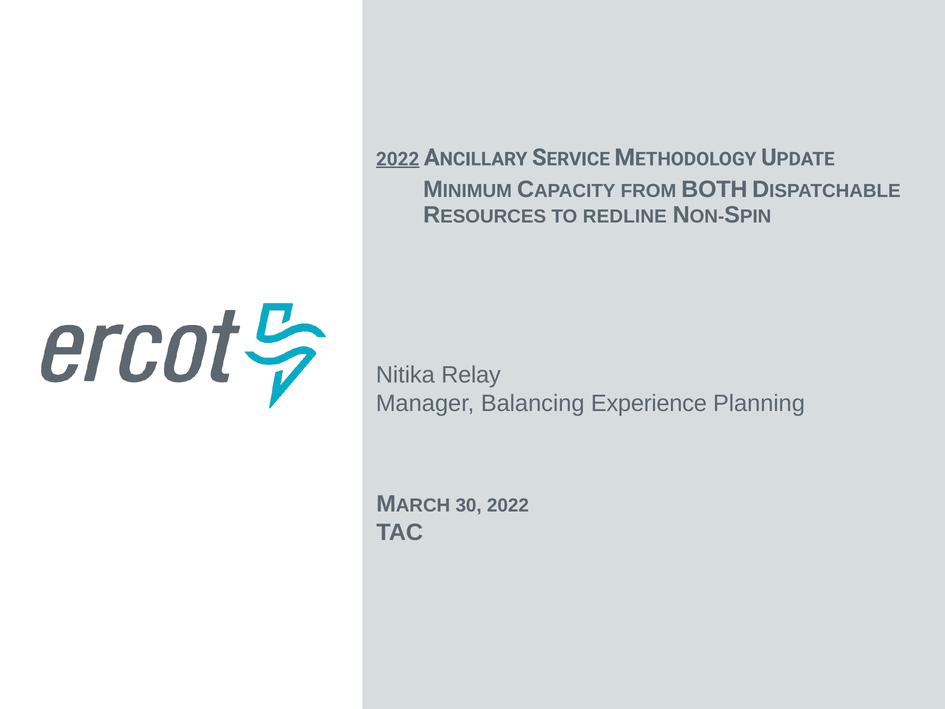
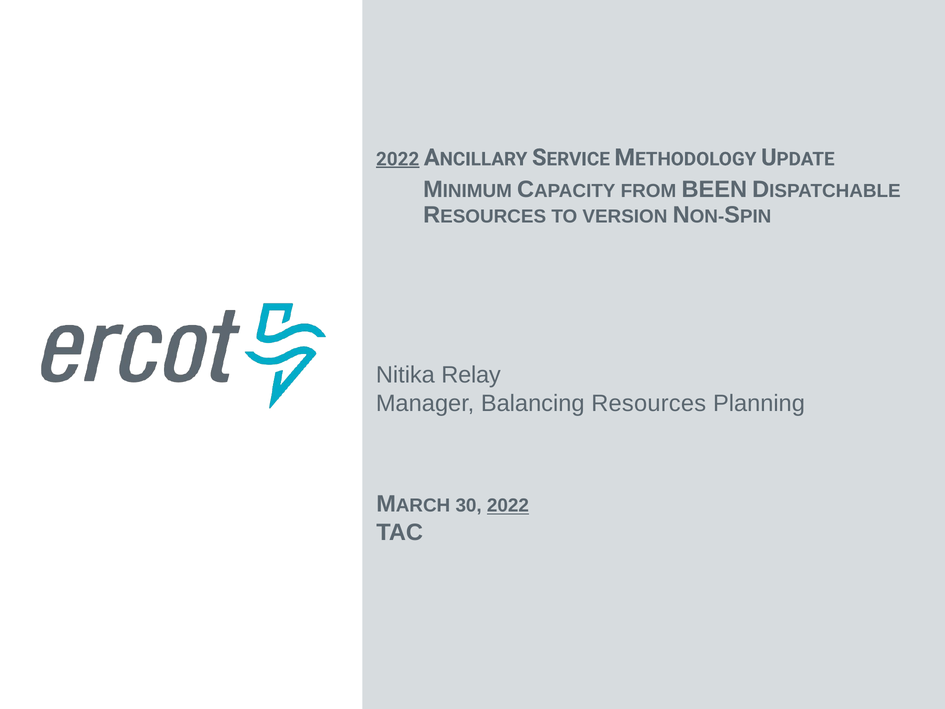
BOTH: BOTH -> BEEN
REDLINE: REDLINE -> VERSION
Experience: Experience -> Resources
2022 at (508, 506) underline: none -> present
